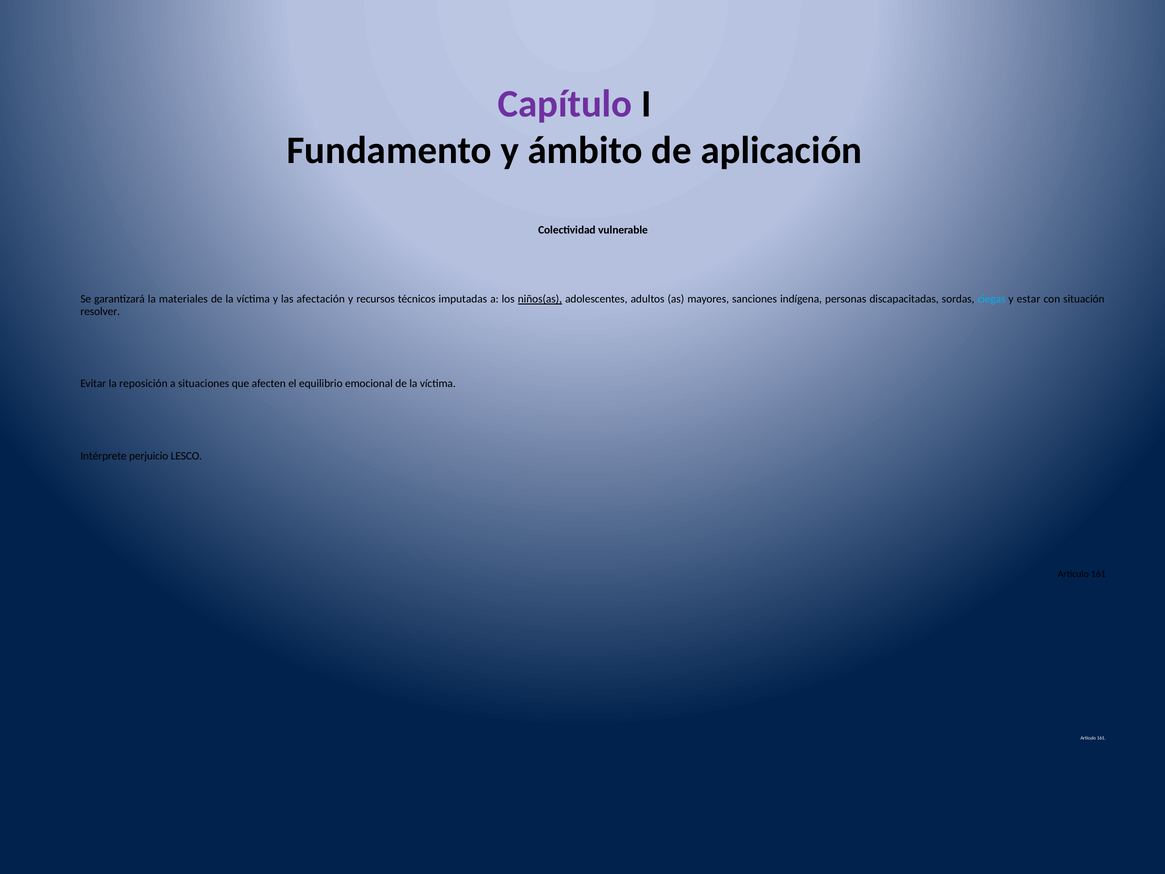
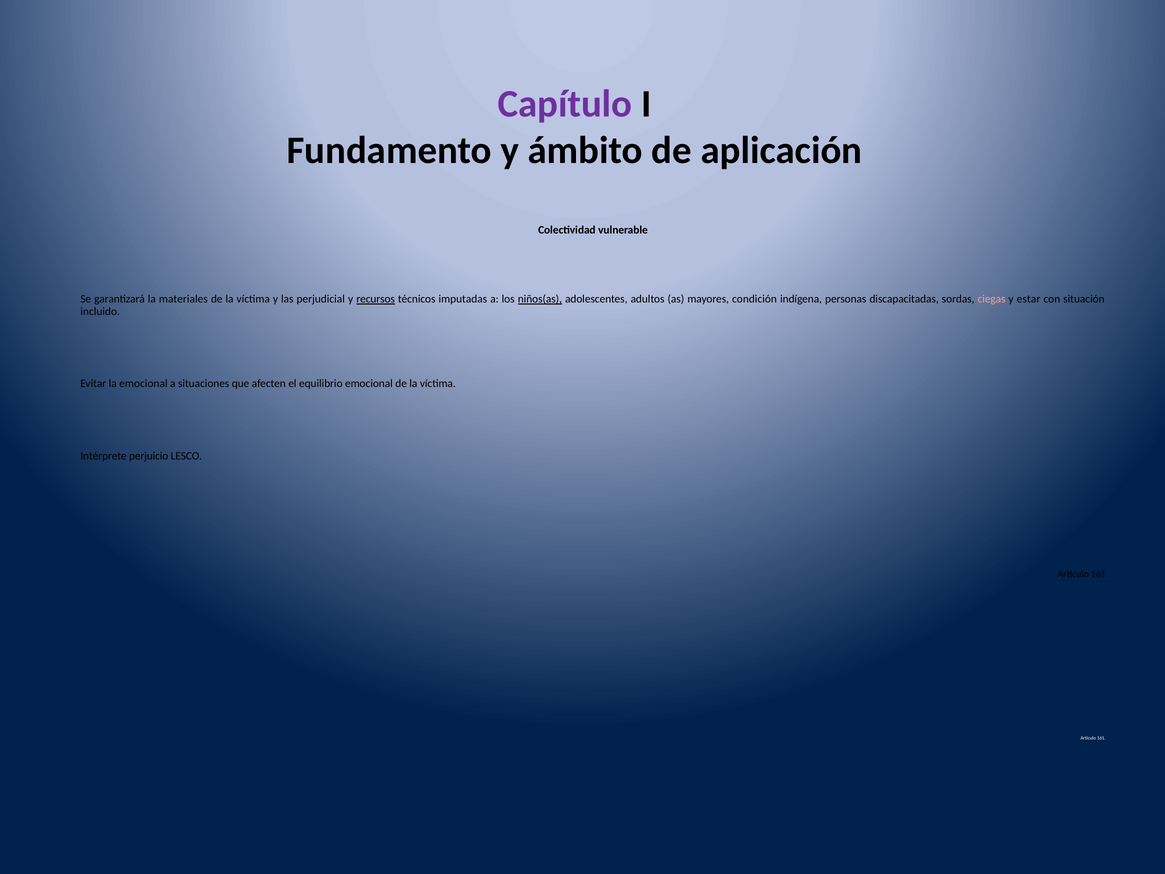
afectación: afectación -> perjudicial
recursos underline: none -> present
sanciones: sanciones -> condición
ciegas colour: light blue -> pink
resolver: resolver -> incluido
la reposición: reposición -> emocional
